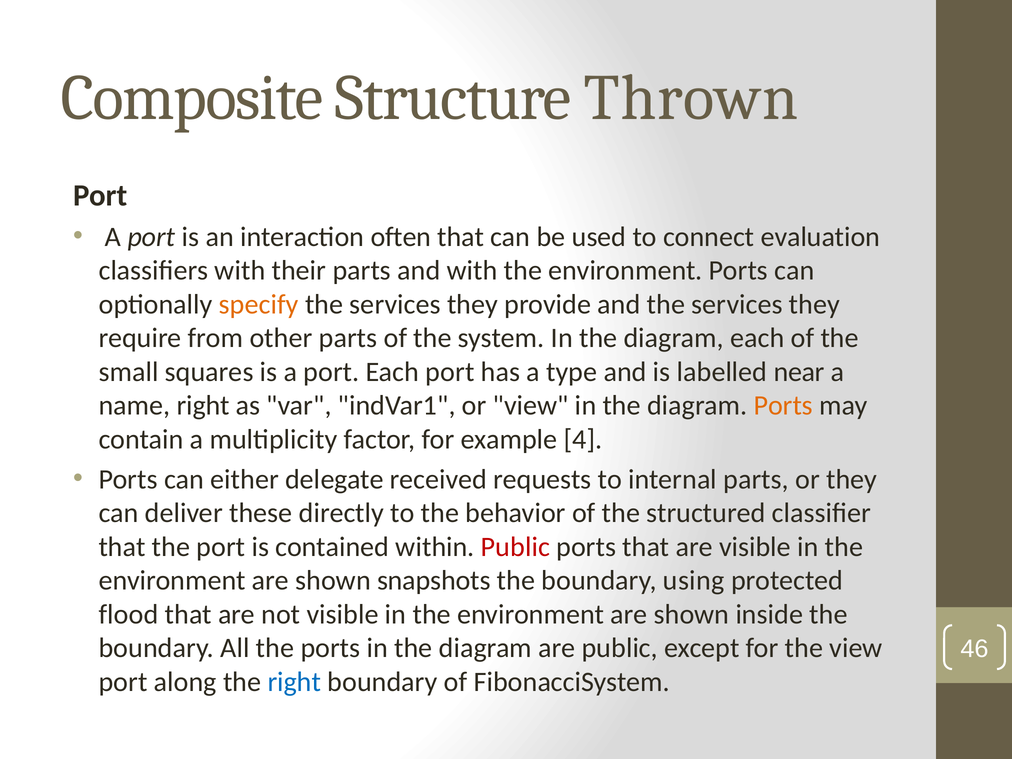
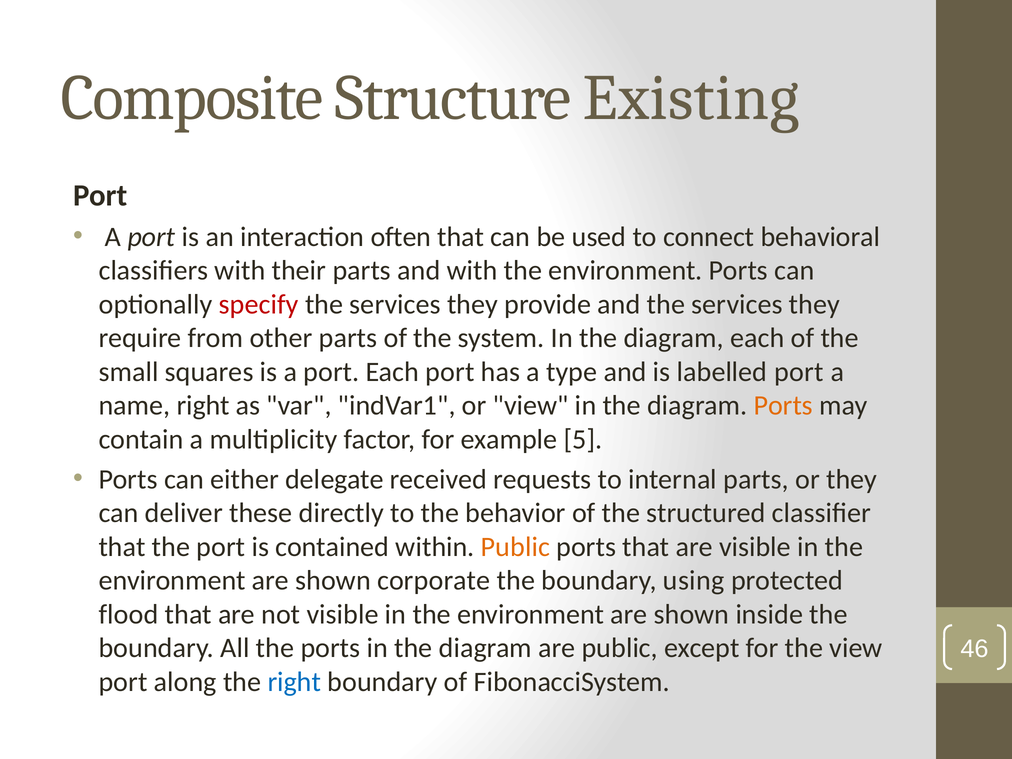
Thrown: Thrown -> Existing
evaluation: evaluation -> behavioral
specify colour: orange -> red
labelled near: near -> port
4: 4 -> 5
Public at (515, 547) colour: red -> orange
snapshots: snapshots -> corporate
